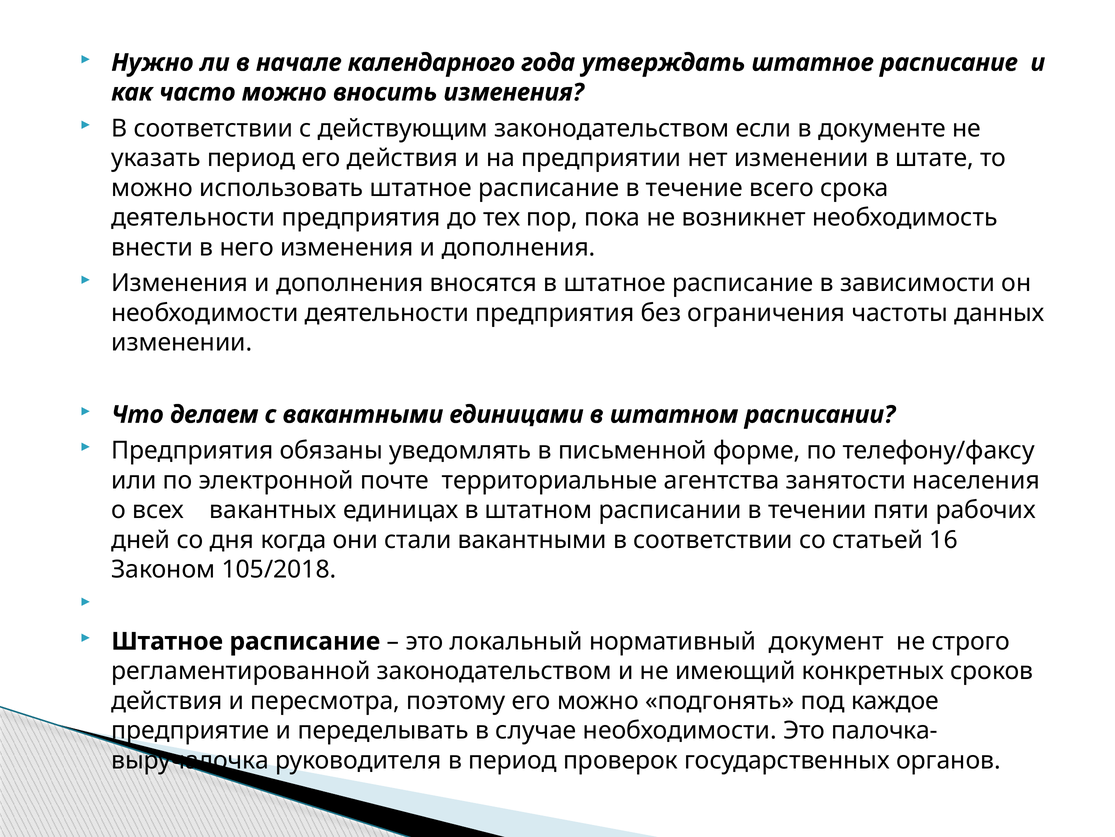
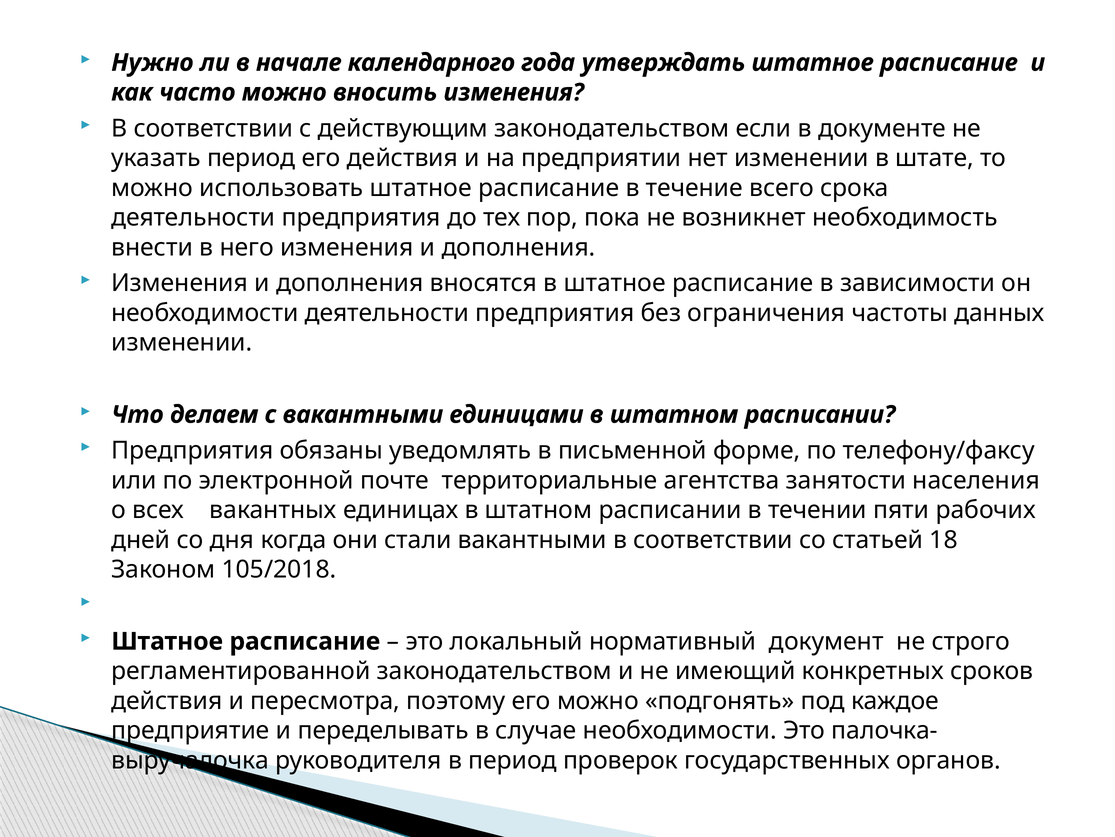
16: 16 -> 18
